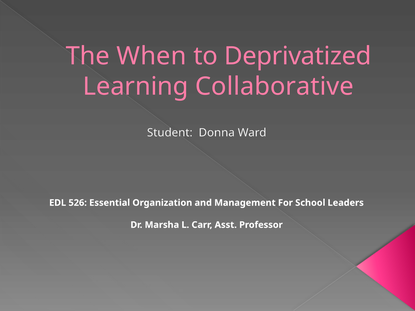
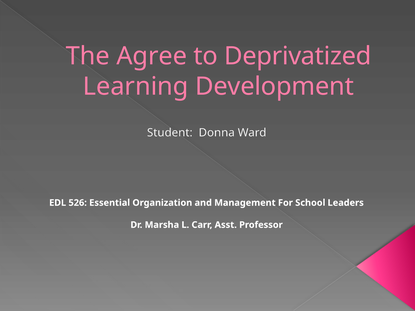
When: When -> Agree
Collaborative: Collaborative -> Development
